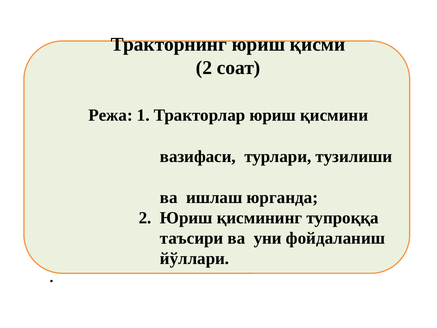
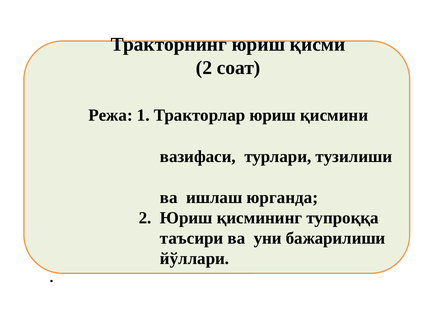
фойдаланиш: фойдаланиш -> бажарилиши
